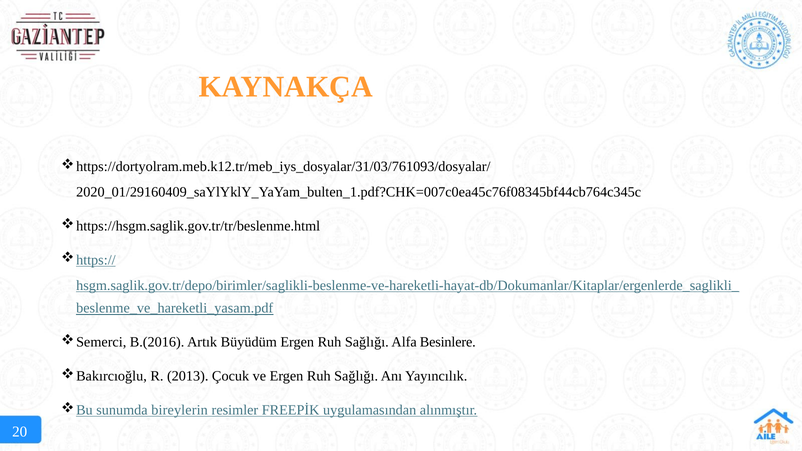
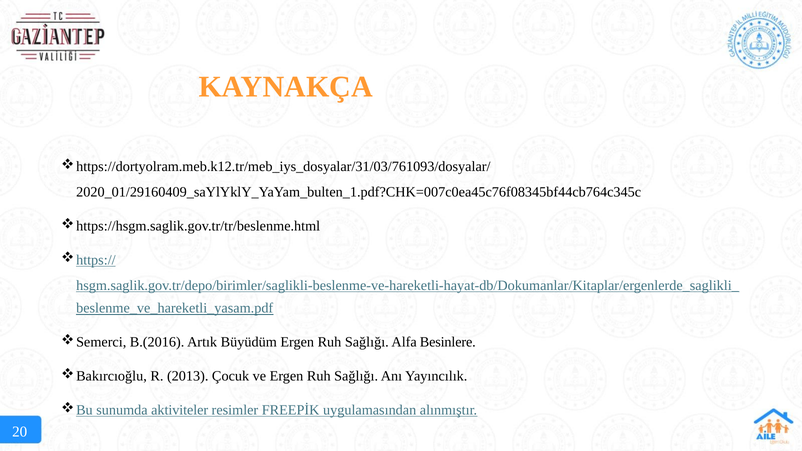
bireylerin: bireylerin -> aktiviteler
